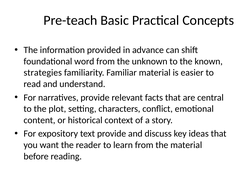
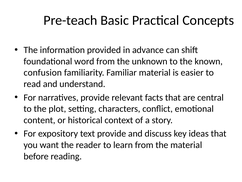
strategies: strategies -> confusion
